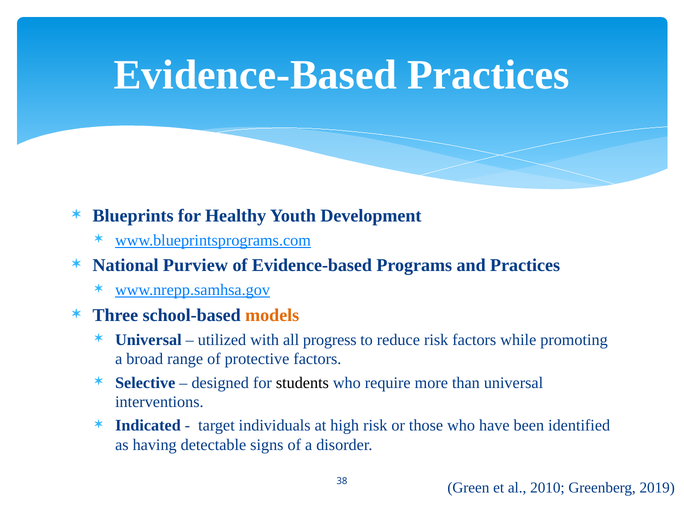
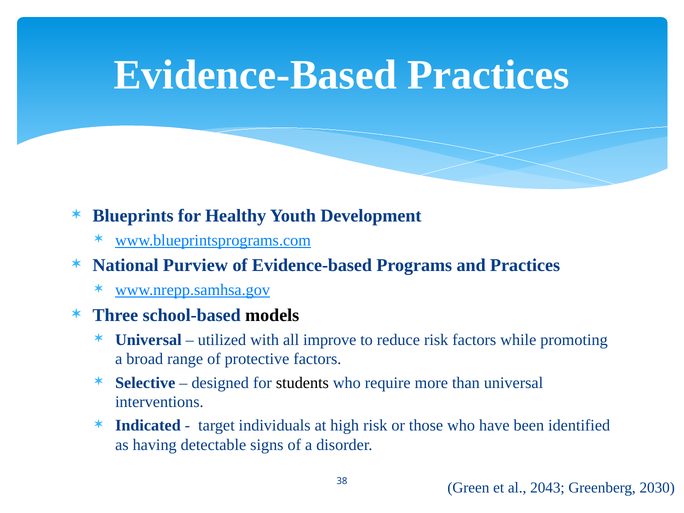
models colour: orange -> black
progress: progress -> improve
2010: 2010 -> 2043
2019: 2019 -> 2030
